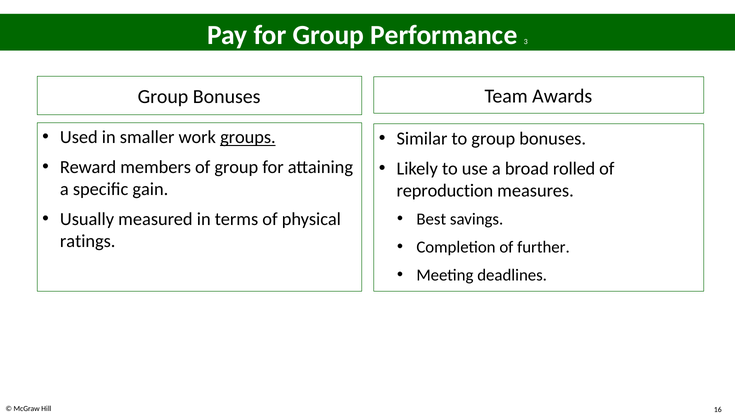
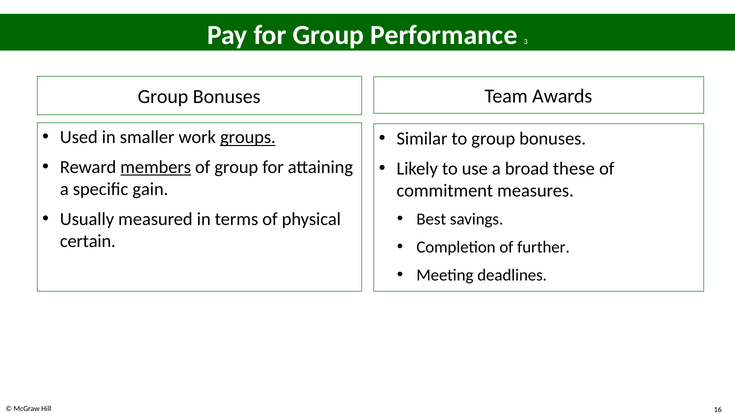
members underline: none -> present
rolled: rolled -> these
reproduction: reproduction -> commitment
ratings: ratings -> certain
